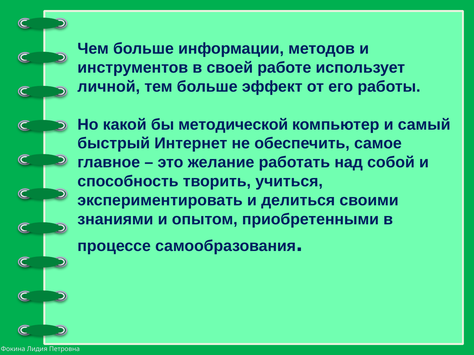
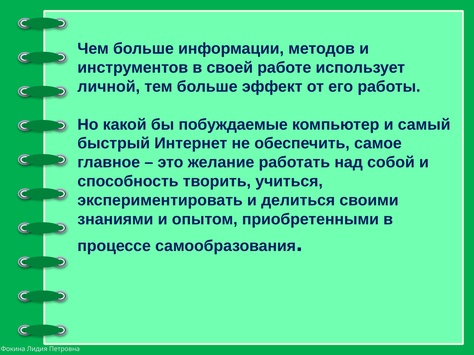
методической: методической -> побуждаемые
